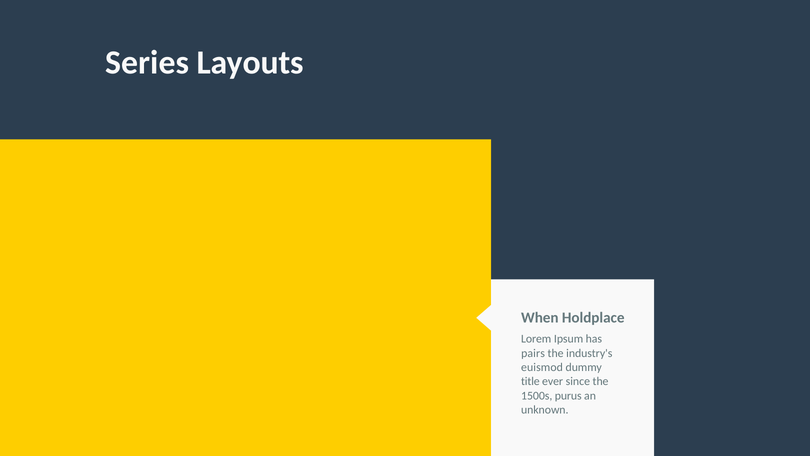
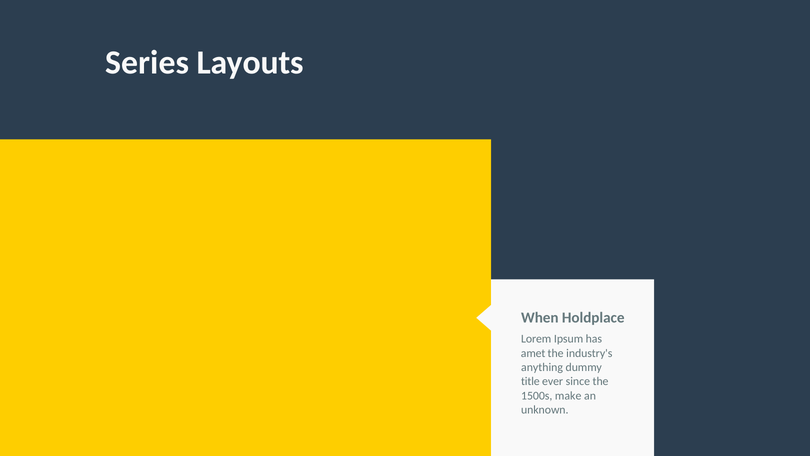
pairs: pairs -> amet
euismod: euismod -> anything
purus: purus -> make
